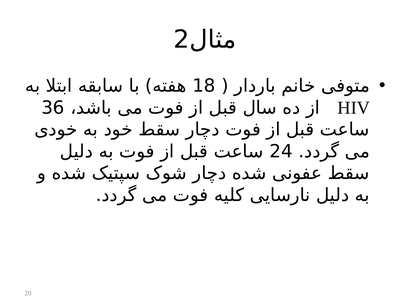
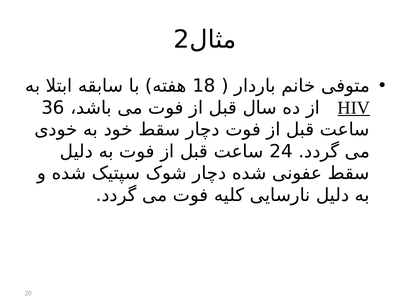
HIV underline: none -> present
